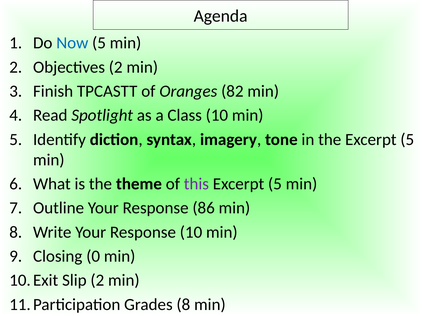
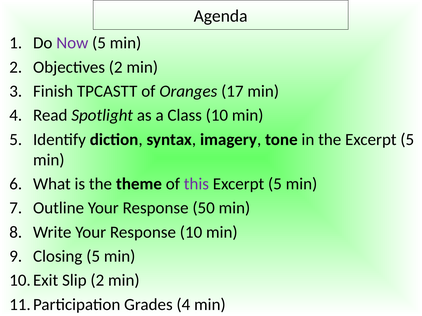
Now colour: blue -> purple
82: 82 -> 17
86: 86 -> 50
Closing 0: 0 -> 5
Grades 8: 8 -> 4
